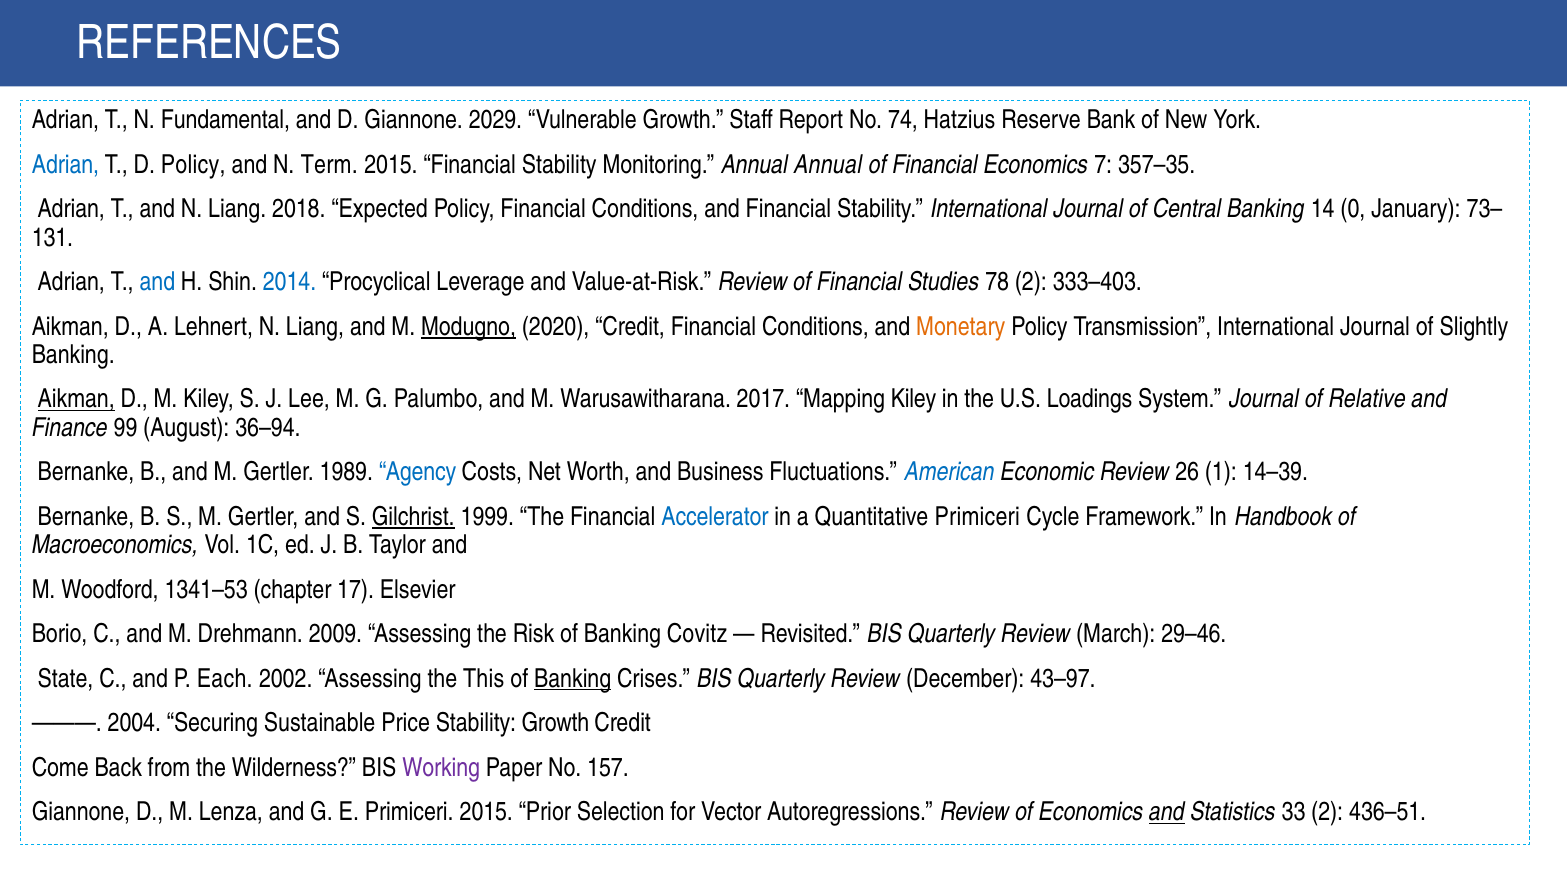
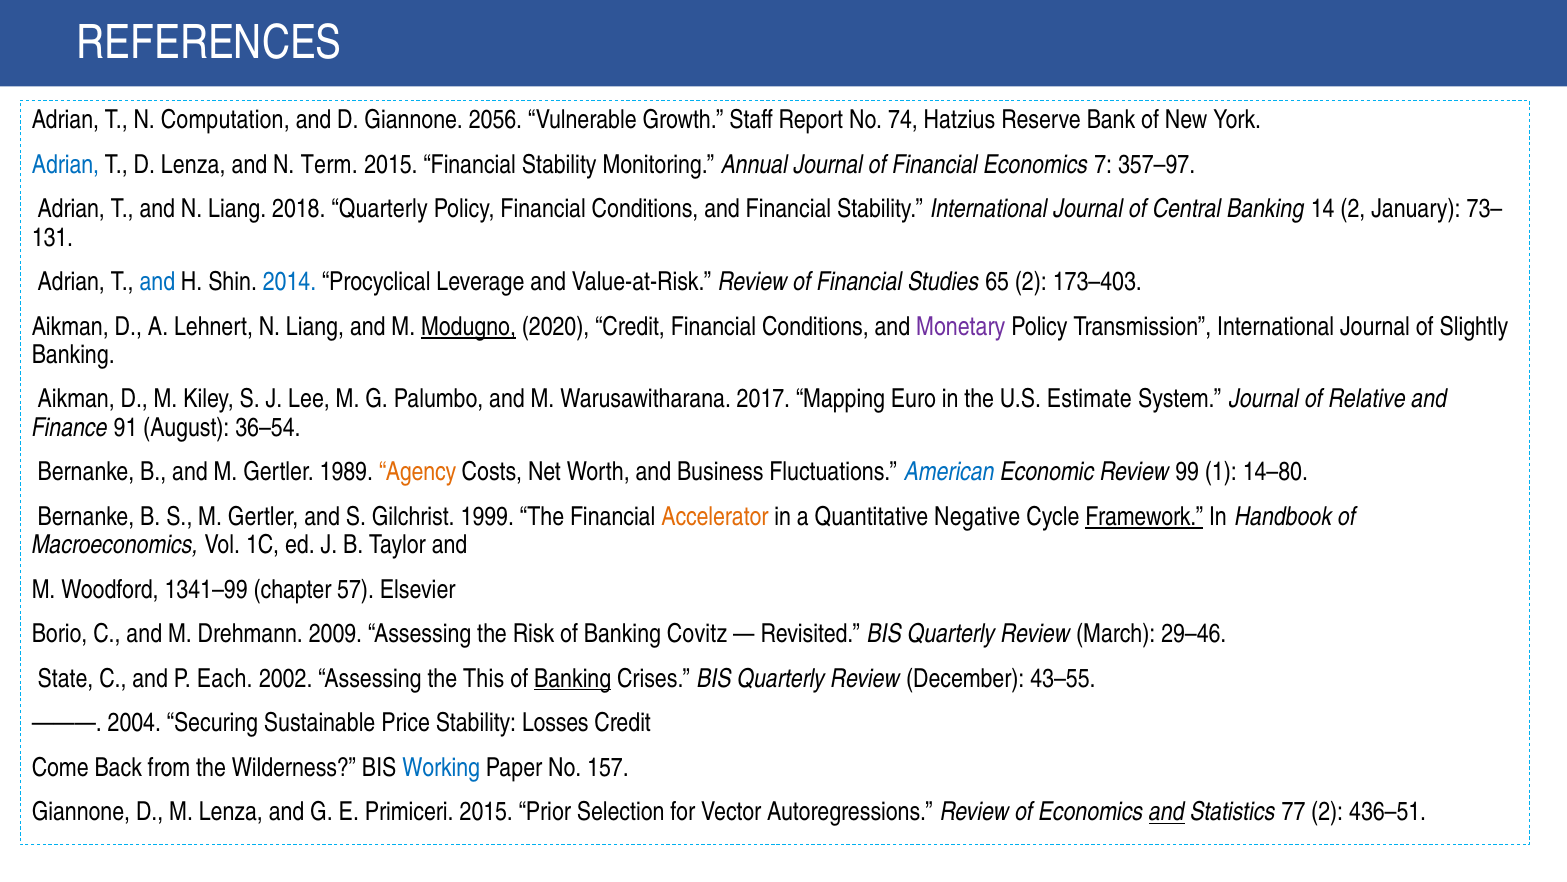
Fundamental: Fundamental -> Computation
2029: 2029 -> 2056
D Policy: Policy -> Lenza
Annual Annual: Annual -> Journal
357–35: 357–35 -> 357–97
2018 Expected: Expected -> Quarterly
14 0: 0 -> 2
78: 78 -> 65
333–403: 333–403 -> 173–403
Monetary colour: orange -> purple
Aikman at (76, 399) underline: present -> none
Mapping Kiley: Kiley -> Euro
Loadings: Loadings -> Estimate
99: 99 -> 91
36–94: 36–94 -> 36–54
Agency colour: blue -> orange
26: 26 -> 99
14–39: 14–39 -> 14–80
Gilchrist underline: present -> none
Accelerator colour: blue -> orange
Quantitative Primiceri: Primiceri -> Negative
Framework underline: none -> present
1341–53: 1341–53 -> 1341–99
17: 17 -> 57
43–97: 43–97 -> 43–55
Stability Growth: Growth -> Losses
Working colour: purple -> blue
33: 33 -> 77
